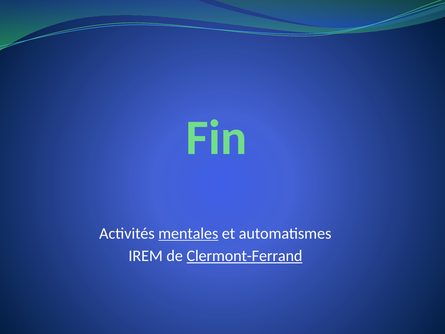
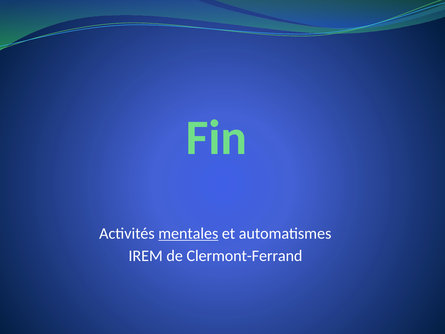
Clermont-Ferrand underline: present -> none
